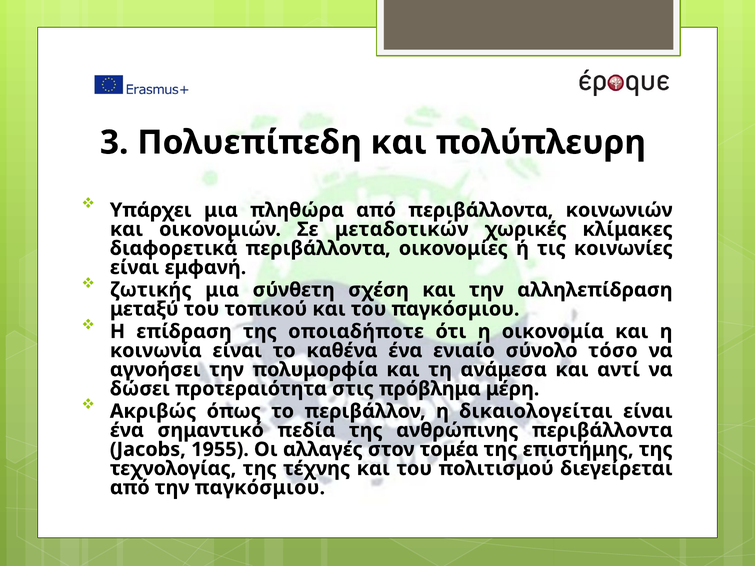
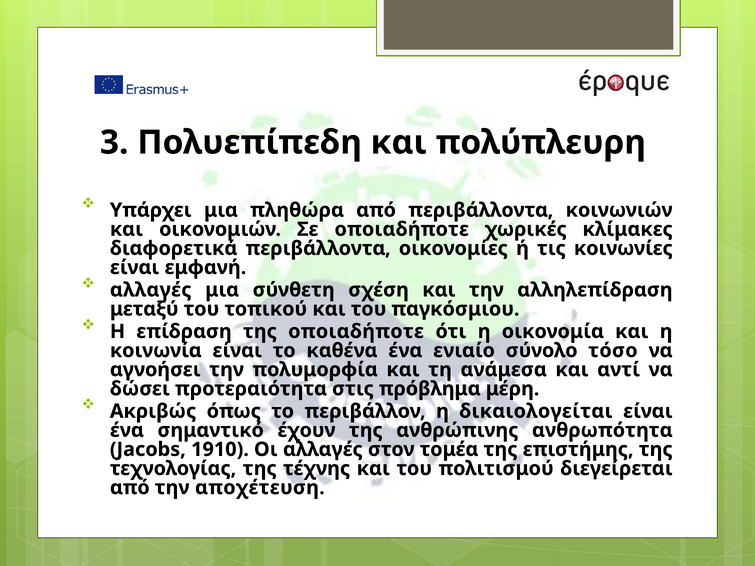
Σε μεταδοτικών: μεταδοτικών -> οποιαδήποτε
ζωτικής at (151, 290): ζωτικής -> αλλαγές
πεδία: πεδία -> έχουν
ανθρώπινης περιβάλλοντα: περιβάλλοντα -> ανθρωπότητα
1955: 1955 -> 1910
την παγκόσμιου: παγκόσμιου -> αποχέτευση
